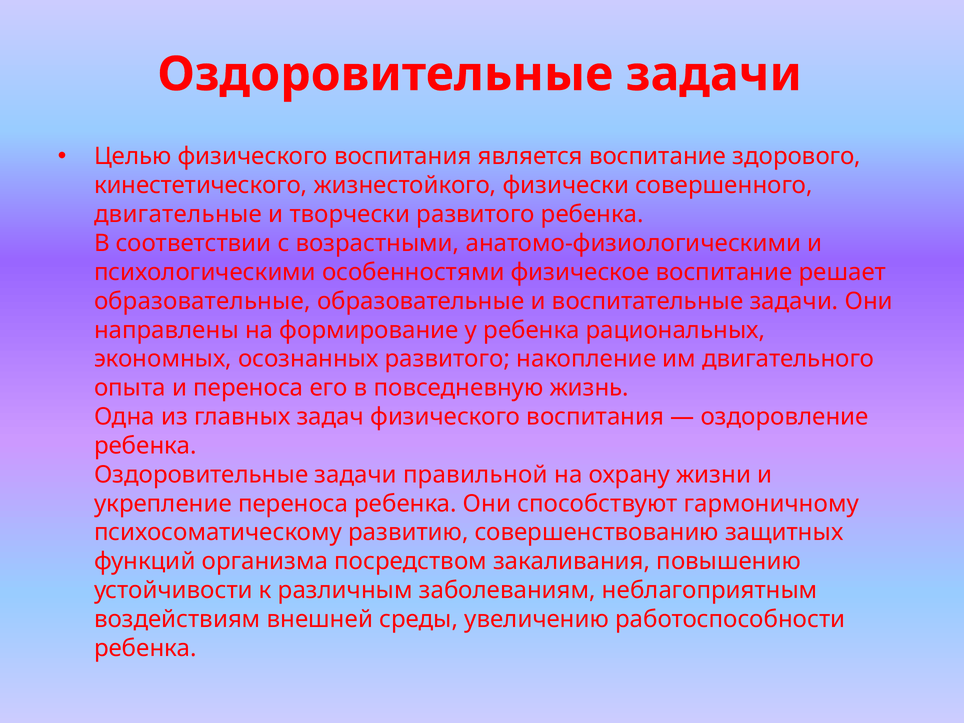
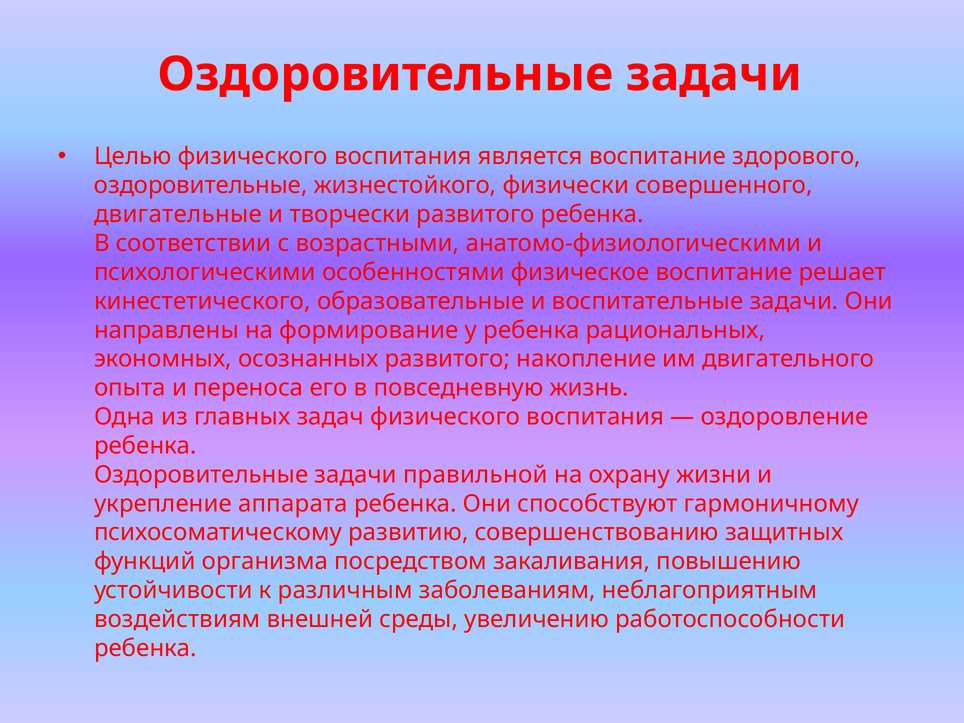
кинестетического at (201, 185): кинестетического -> оздоровительные
образовательные at (202, 301): образовательные -> кинестетического
укрепление переноса: переноса -> аппарата
